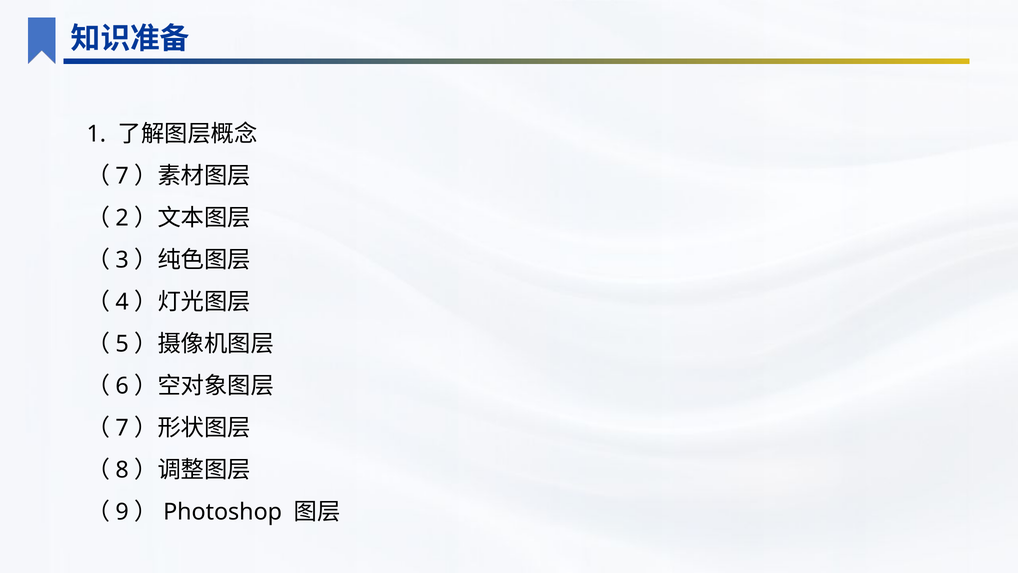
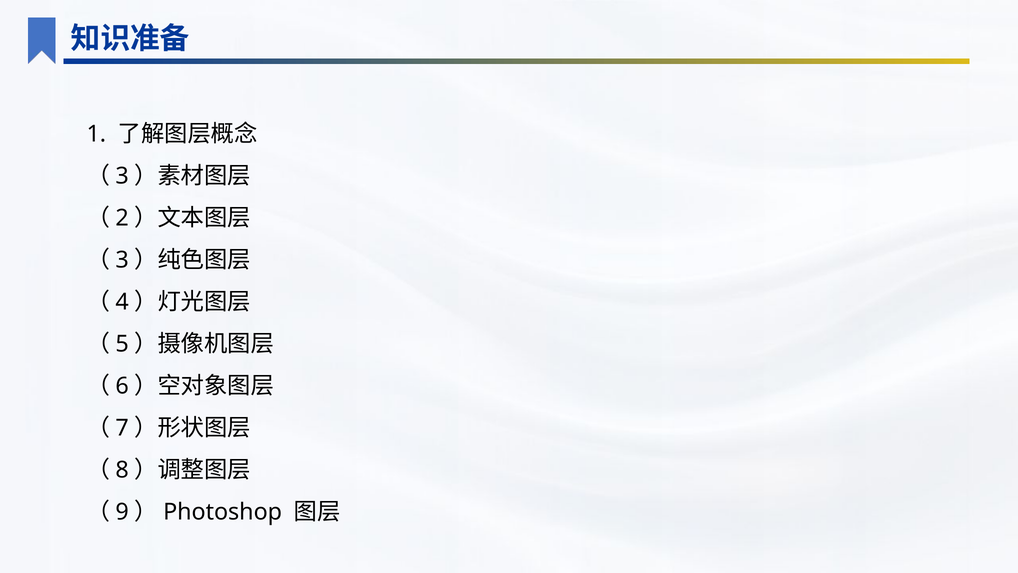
7 at (122, 176): 7 -> 3
